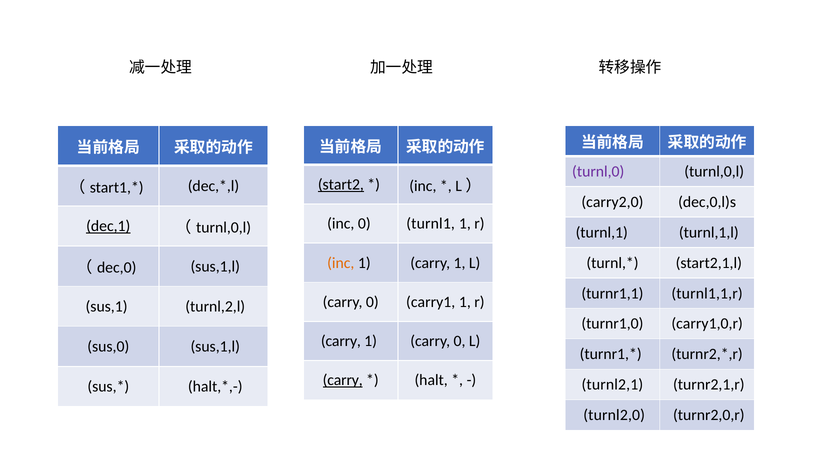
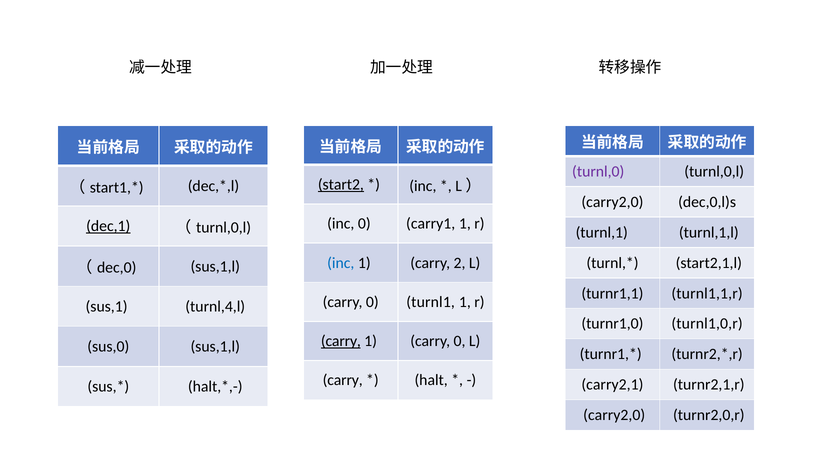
turnl1: turnl1 -> carry1
inc at (341, 263) colour: orange -> blue
1 carry 1: 1 -> 2
carry1: carry1 -> turnl1
turnl,2,l: turnl,2,l -> turnl,4,l
carry1,0,r: carry1,0,r -> turnl1,0,r
carry at (341, 341) underline: none -> present
carry at (343, 380) underline: present -> none
turnl2,1: turnl2,1 -> carry2,1
turnl2,0 at (614, 415): turnl2,0 -> carry2,0
